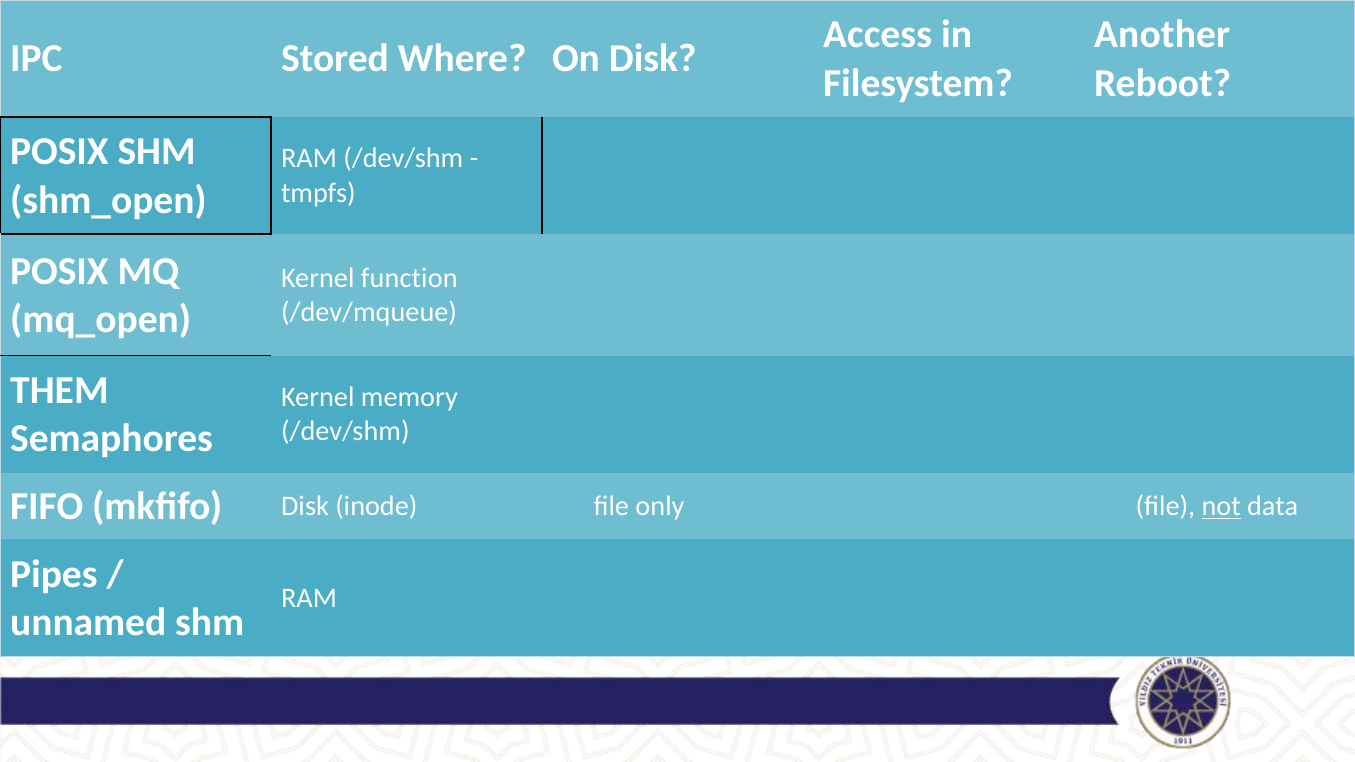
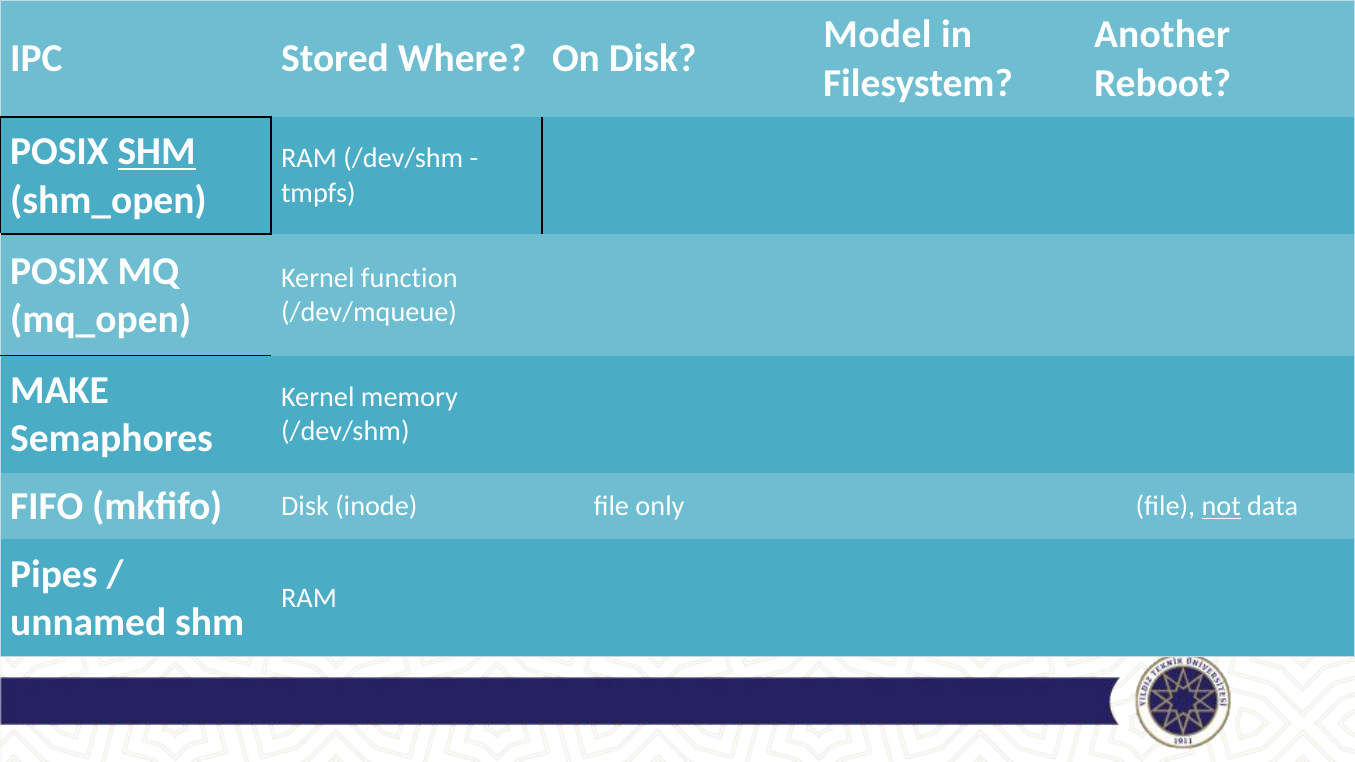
Access: Access -> Model
SHM at (157, 152) underline: none -> present
THEM: THEM -> MAKE
